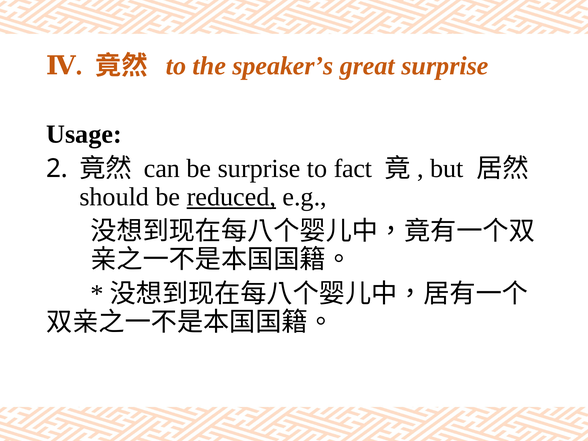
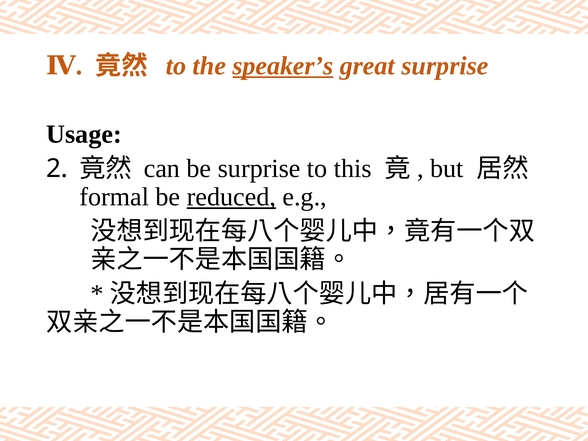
speaker’s underline: none -> present
fact: fact -> this
should: should -> formal
